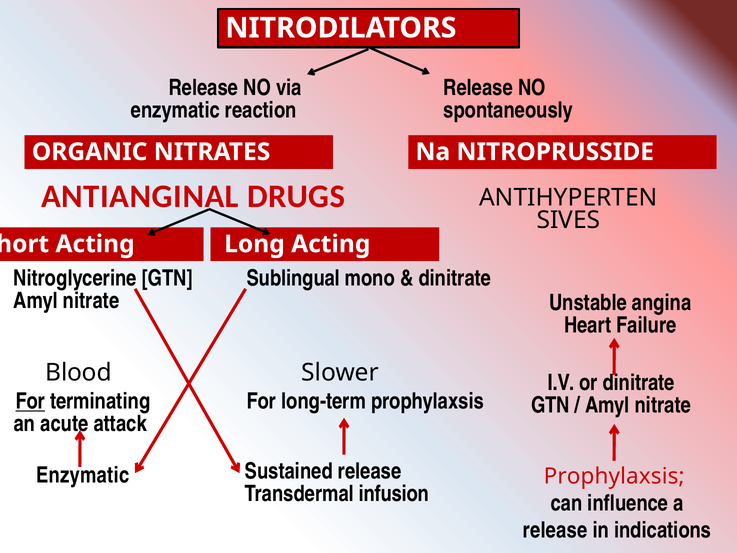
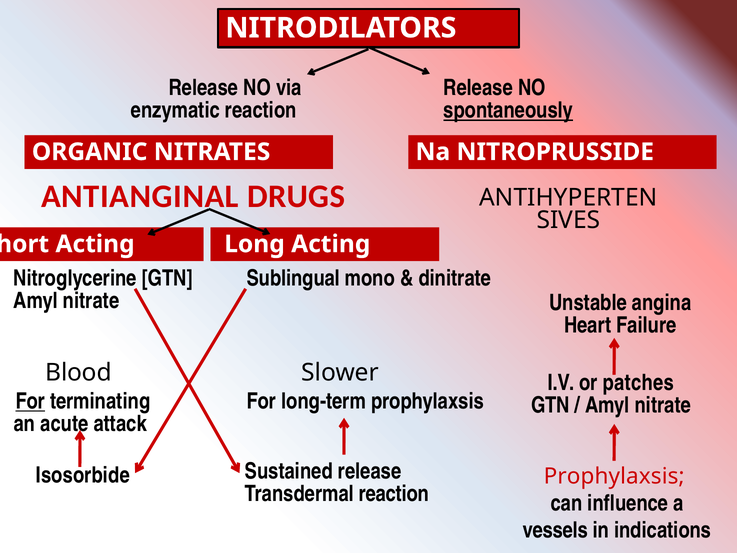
spontaneously underline: none -> present
or dinitrate: dinitrate -> patches
Enzymatic at (83, 475): Enzymatic -> Isosorbide
Transdermal infusion: infusion -> reaction
release at (555, 530): release -> vessels
